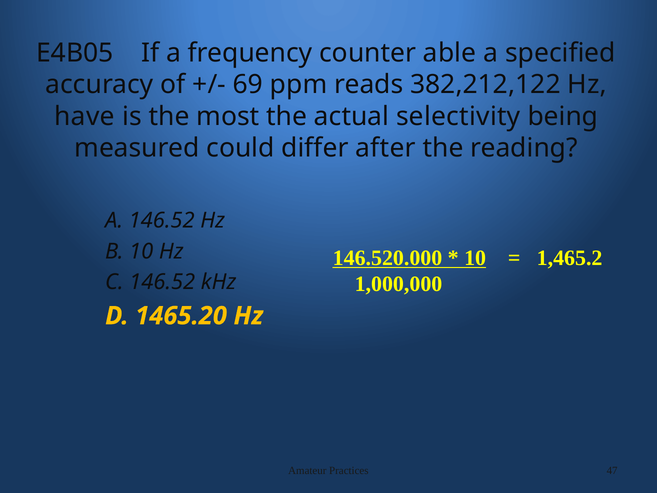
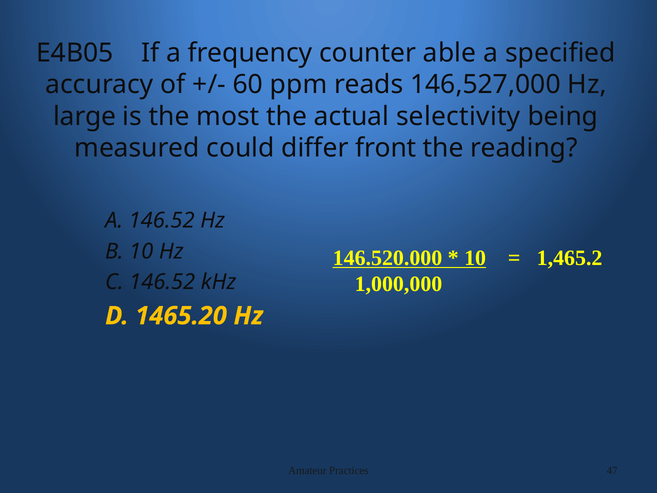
69: 69 -> 60
382,212,122: 382,212,122 -> 146,527,000
have: have -> large
after: after -> front
